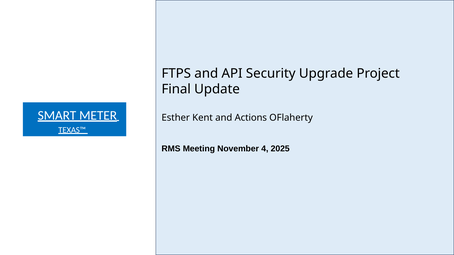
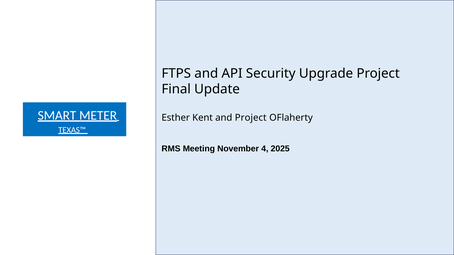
and Actions: Actions -> Project
